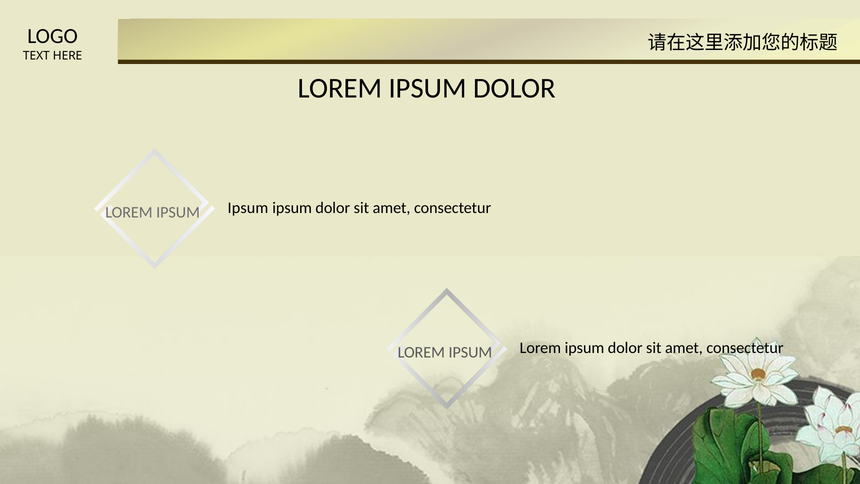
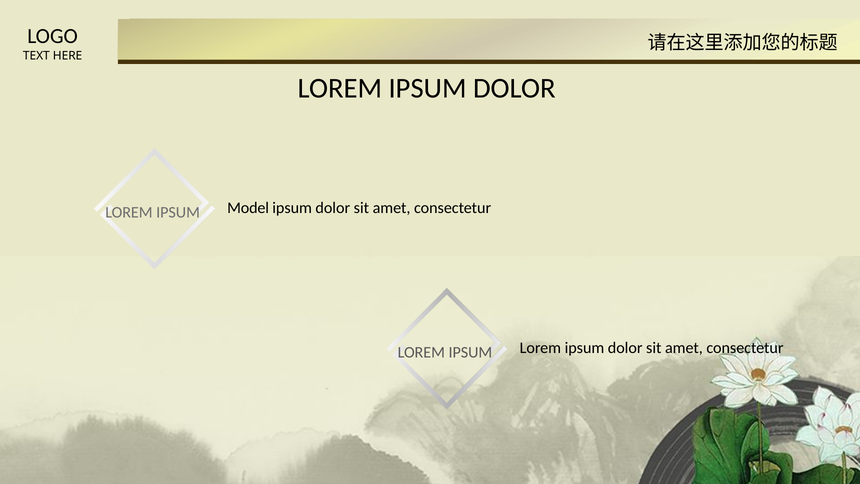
LOREM IPSUM Ipsum: Ipsum -> Model
